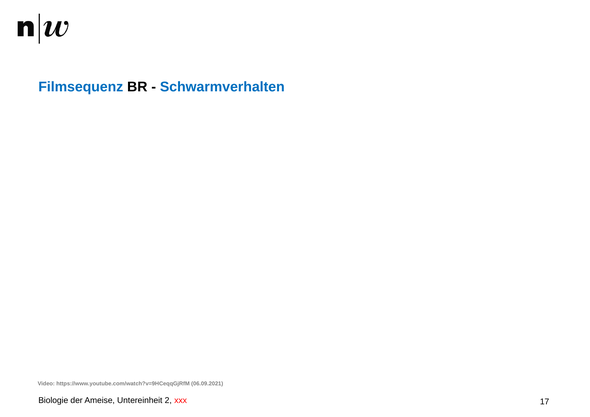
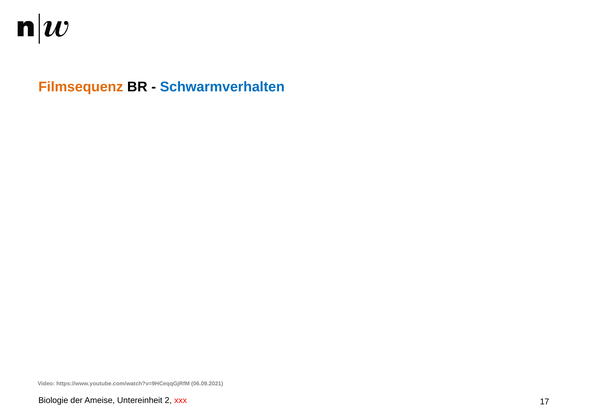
Filmsequenz colour: blue -> orange
